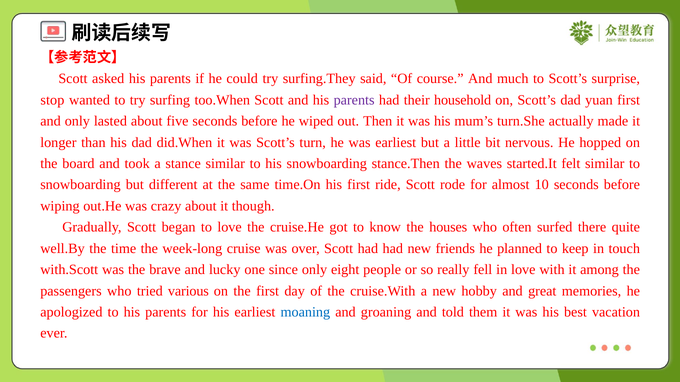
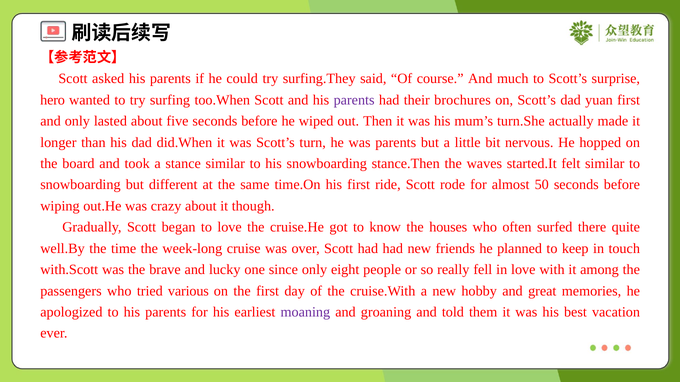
stop: stop -> hero
household: household -> brochures
was earliest: earliest -> parents
10: 10 -> 50
moaning colour: blue -> purple
